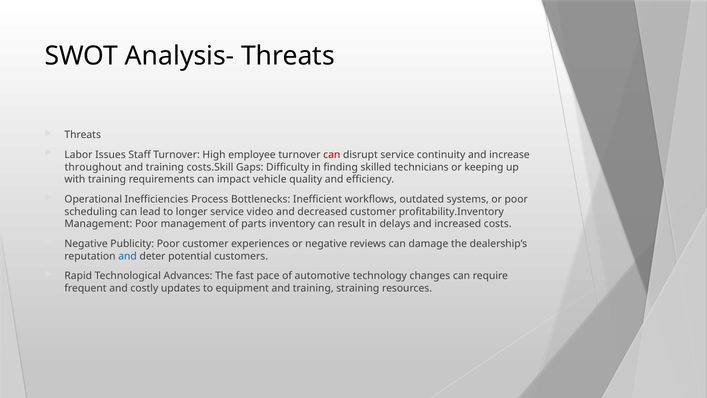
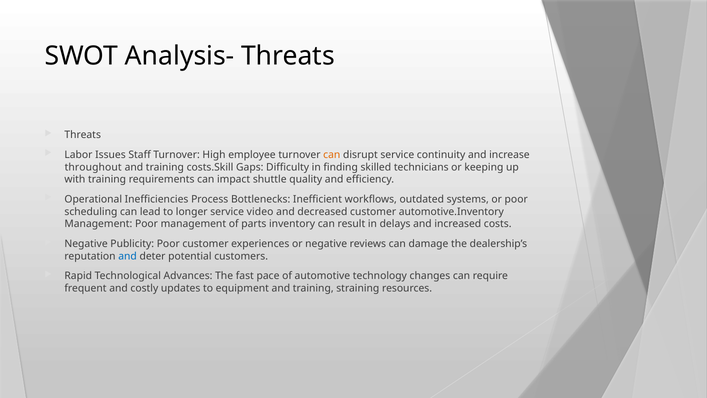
can at (332, 155) colour: red -> orange
vehicle: vehicle -> shuttle
profitability.Inventory: profitability.Inventory -> automotive.Inventory
